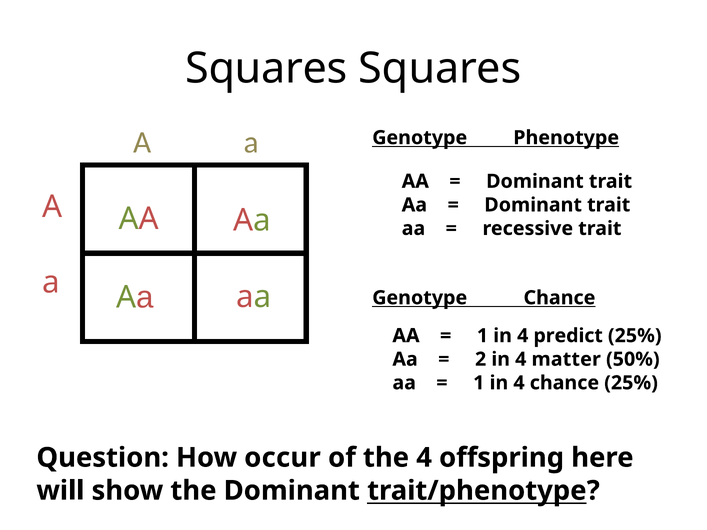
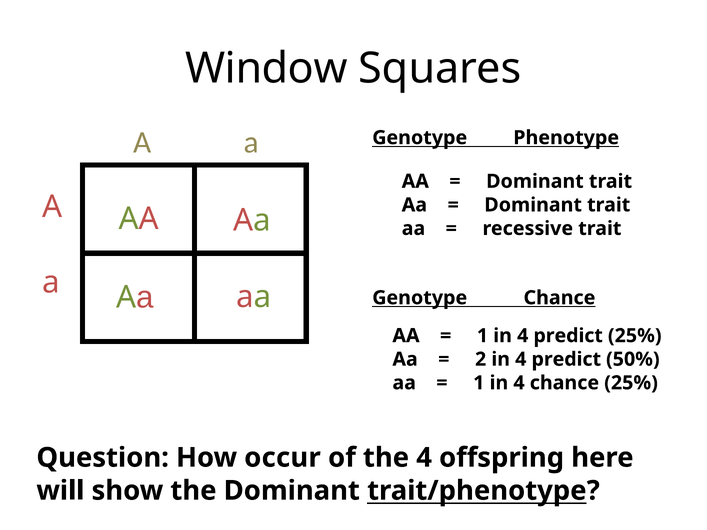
Squares at (266, 68): Squares -> Window
2 in 4 matter: matter -> predict
